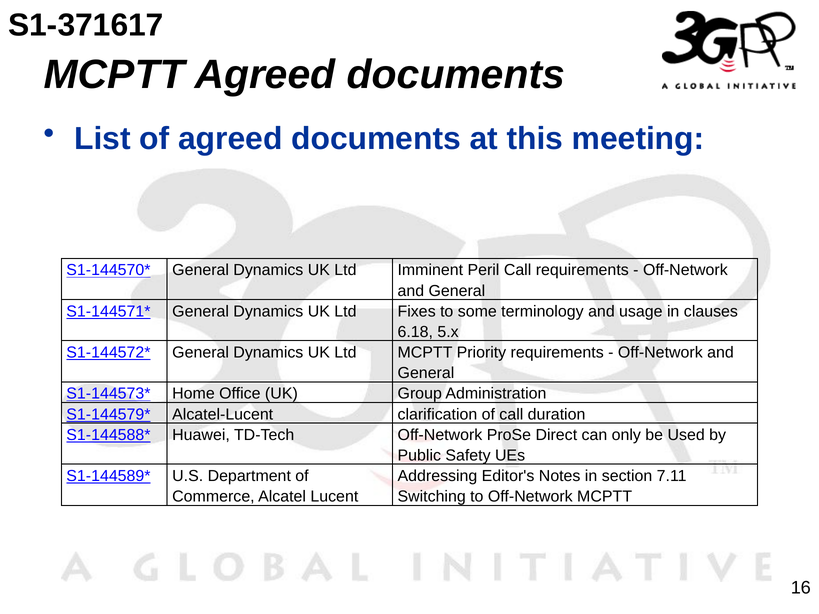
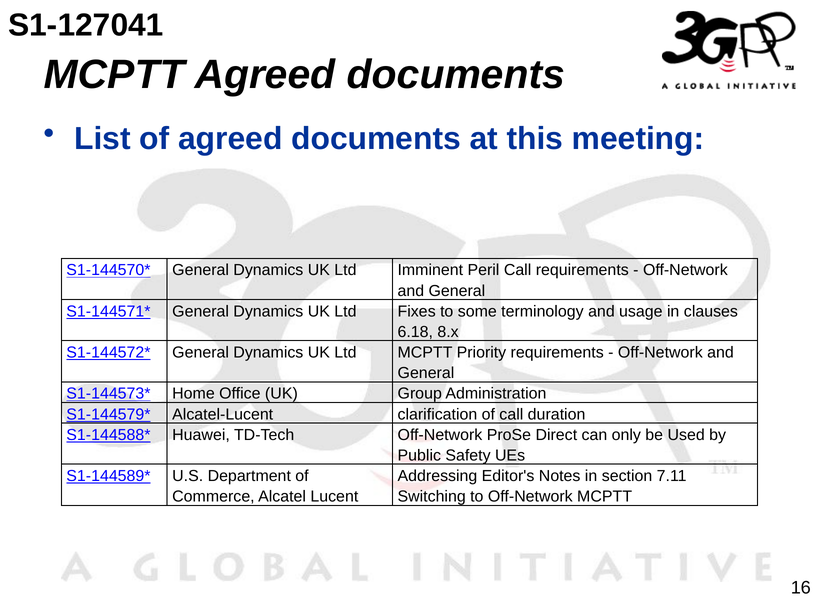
S1-371617: S1-371617 -> S1-127041
5.x: 5.x -> 8.x
